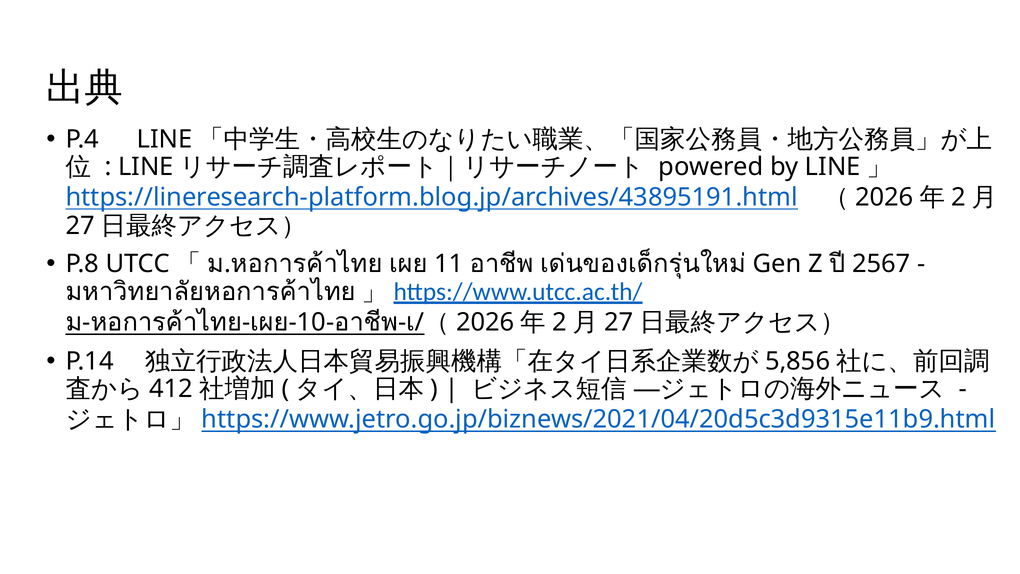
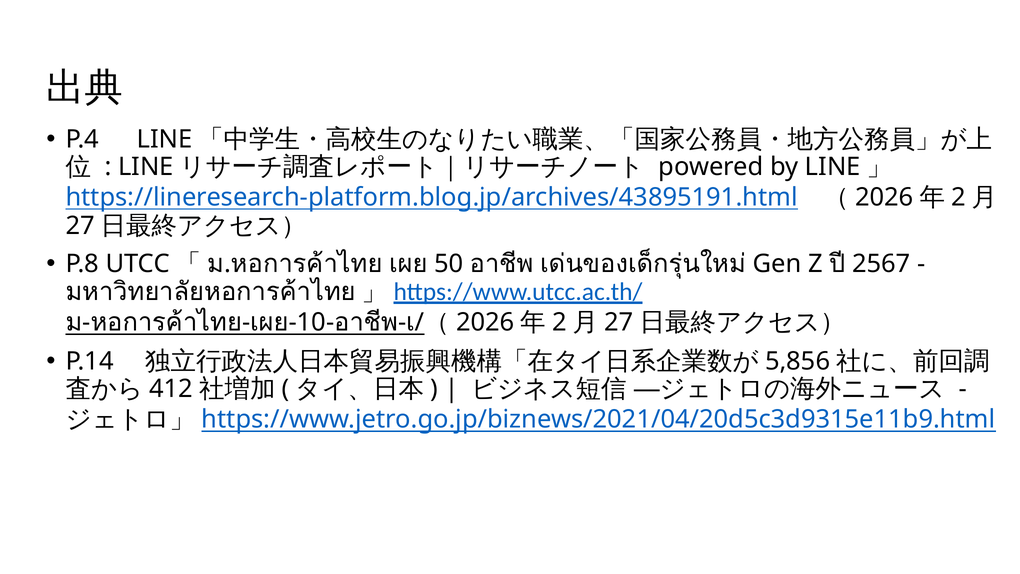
11: 11 -> 50
